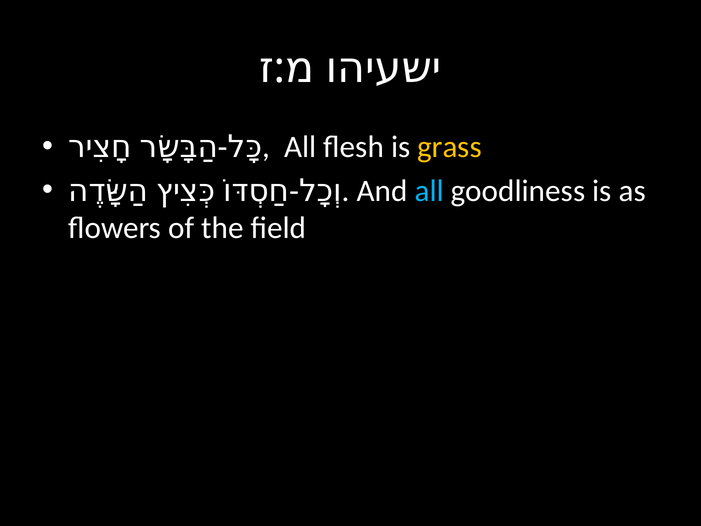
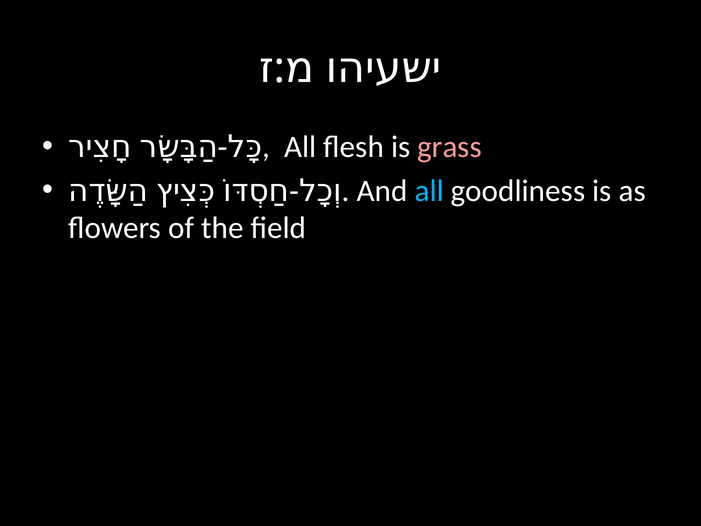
grass colour: yellow -> pink
